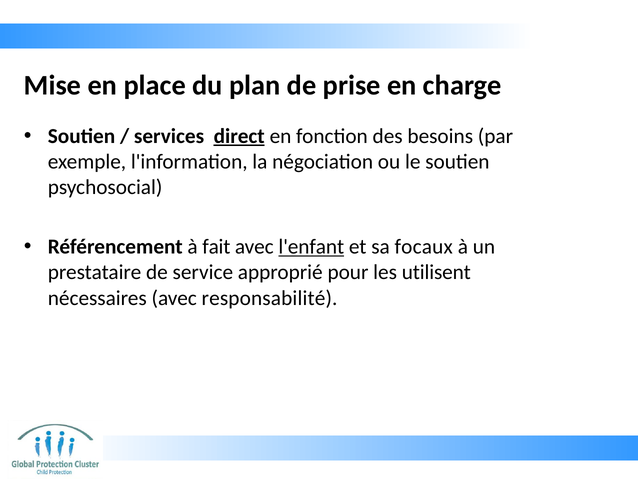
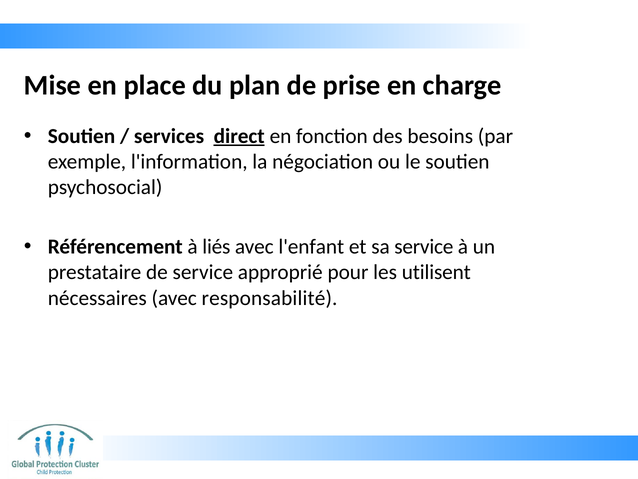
fait: fait -> liés
l'enfant underline: present -> none
sa focaux: focaux -> service
